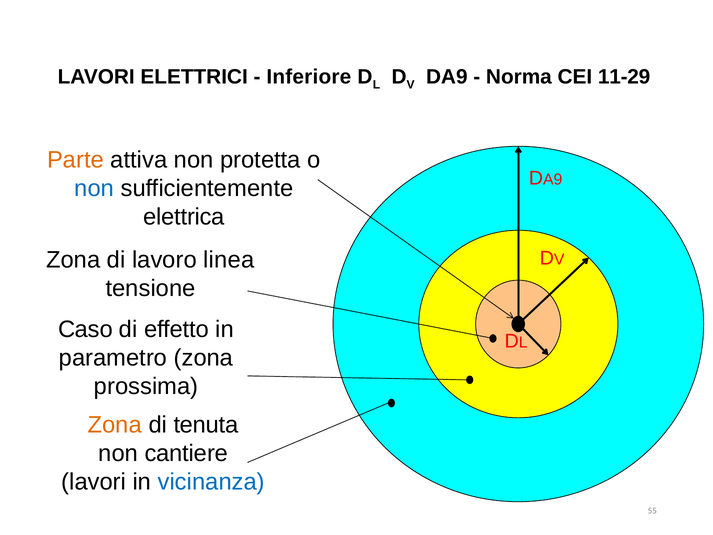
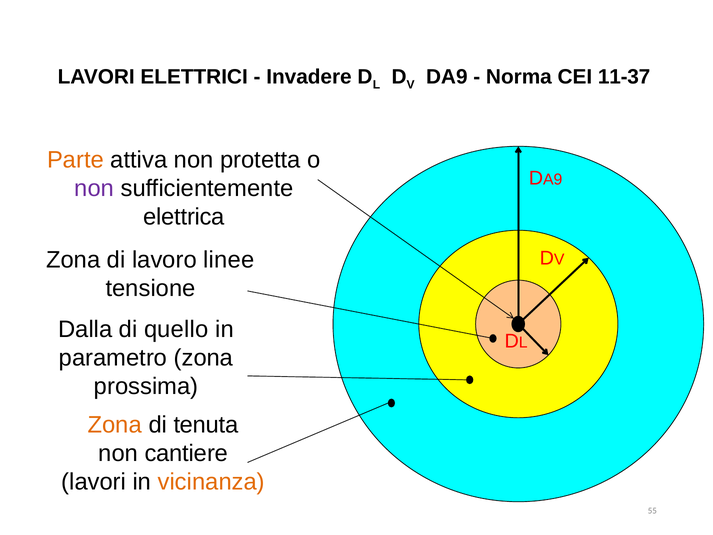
Inferiore: Inferiore -> Invadere
11-29: 11-29 -> 11-37
non at (94, 188) colour: blue -> purple
linea: linea -> linee
Caso: Caso -> Dalla
effetto: effetto -> quello
vicinanza colour: blue -> orange
